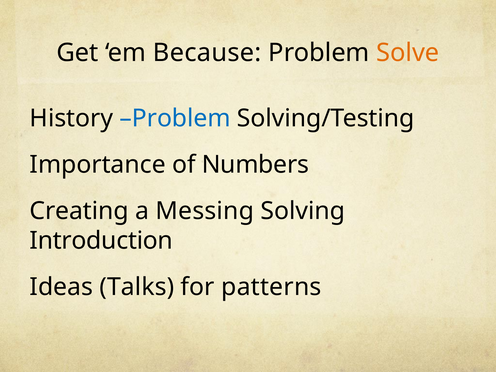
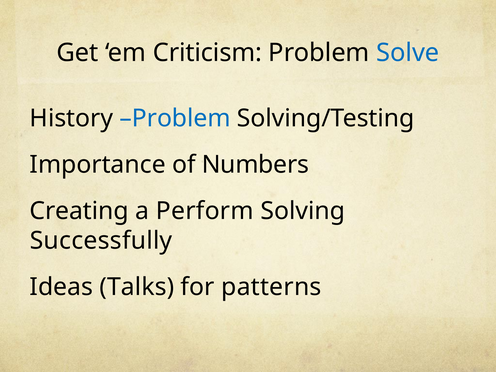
Because: Because -> Criticism
Solve colour: orange -> blue
Messing: Messing -> Perform
Introduction: Introduction -> Successfully
